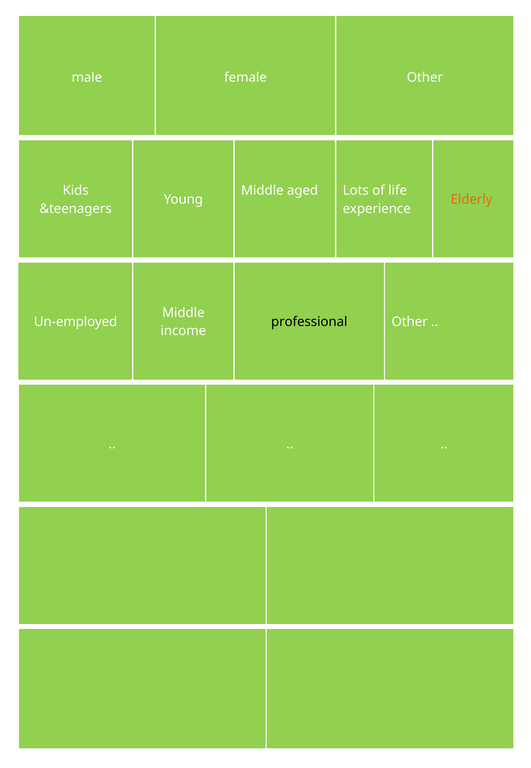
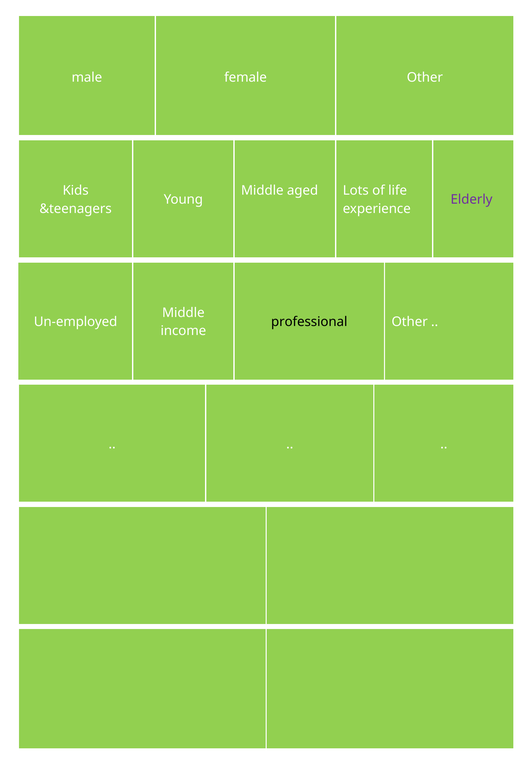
Elderly colour: orange -> purple
